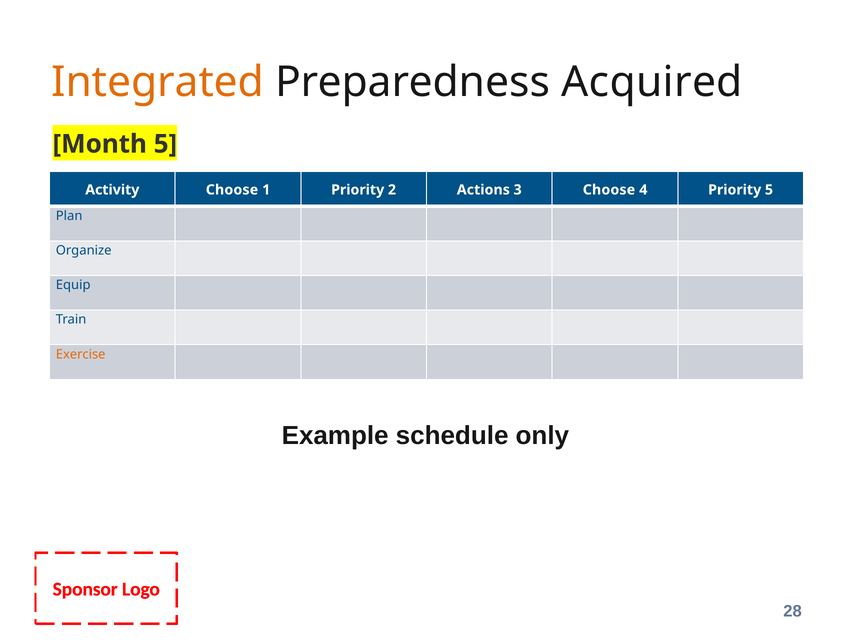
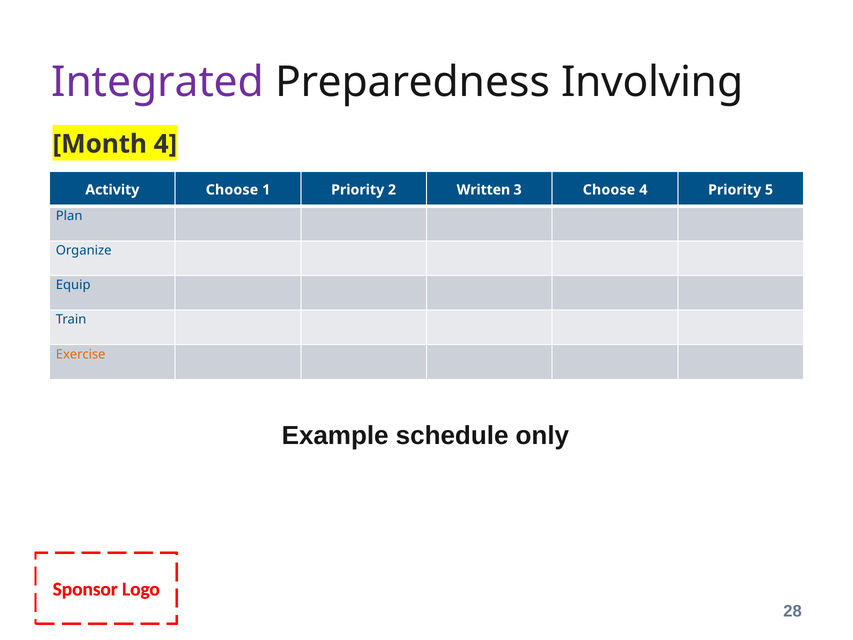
Integrated colour: orange -> purple
Acquired: Acquired -> Involving
Month 5: 5 -> 4
Actions: Actions -> Written
